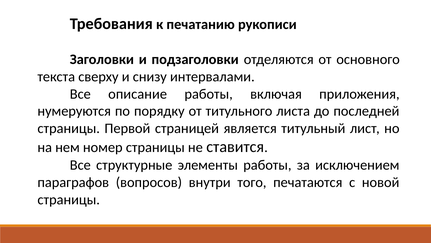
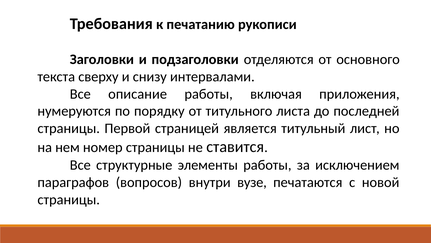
того: того -> вузе
